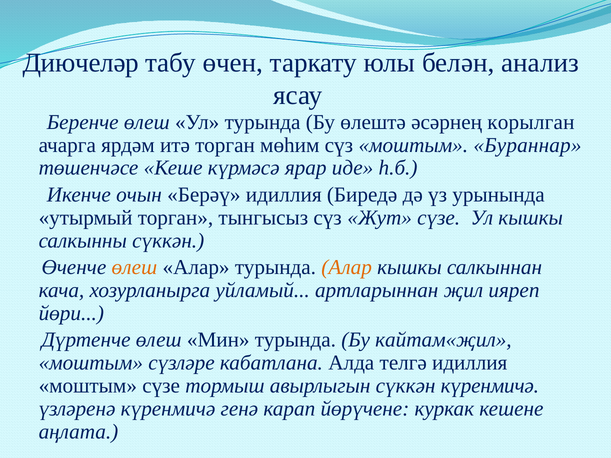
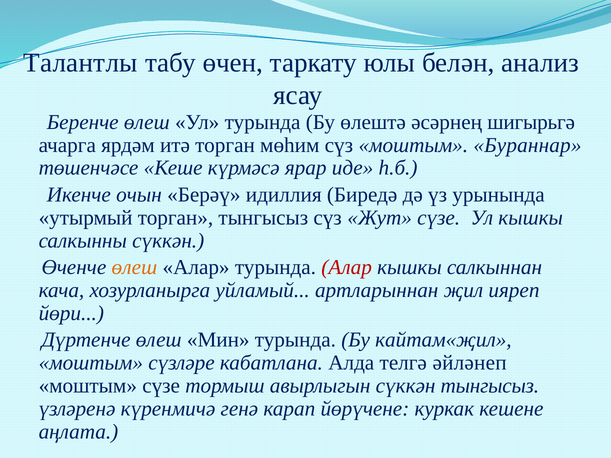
Диючеләр: Диючеләр -> Талантлы
корылган: корылган -> шигырьгә
Алар at (347, 268) colour: orange -> red
телгә идиллия: идиллия -> әйләнеп
сүккән күренмичә: күренмичә -> тынгысыз
